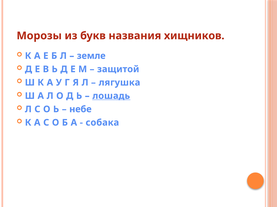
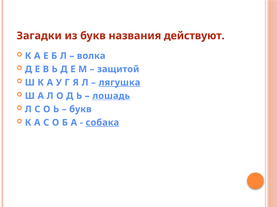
Морозы: Морозы -> Загадки
хищников: хищников -> действуют
земле: земле -> волка
лягушка underline: none -> present
небе at (80, 110): небе -> букв
собака underline: none -> present
